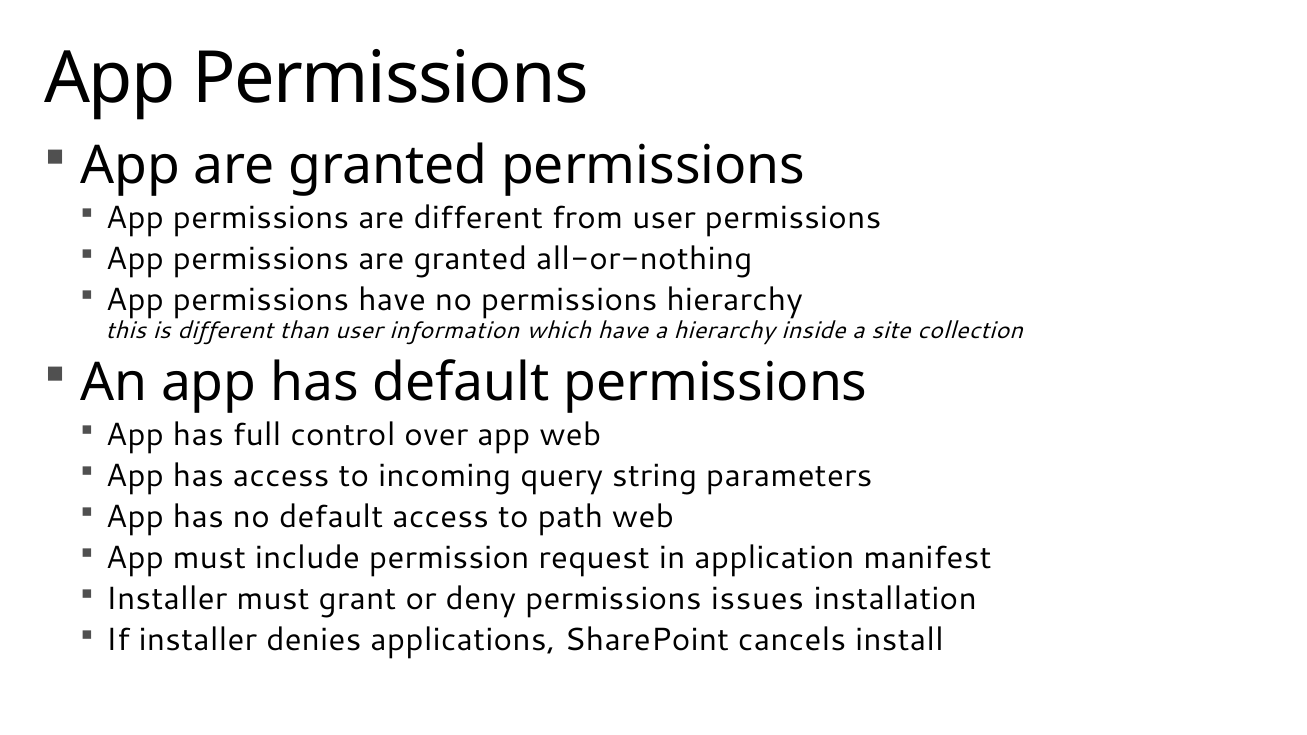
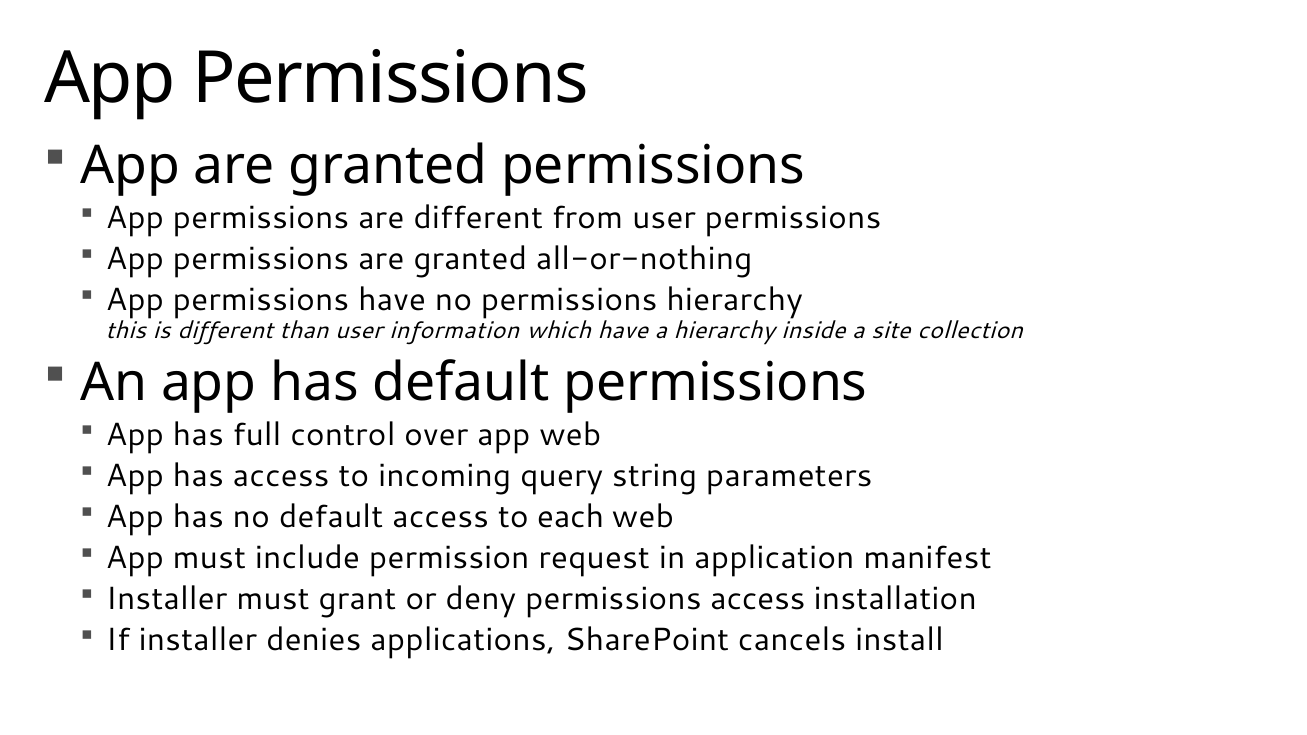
path: path -> each
permissions issues: issues -> access
